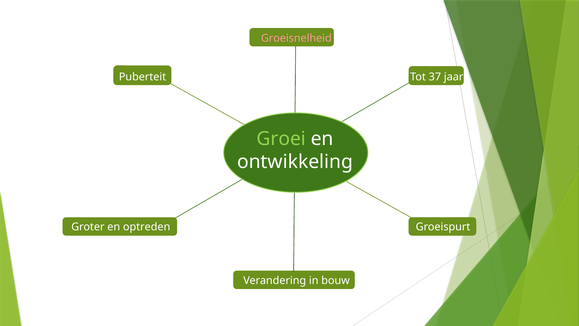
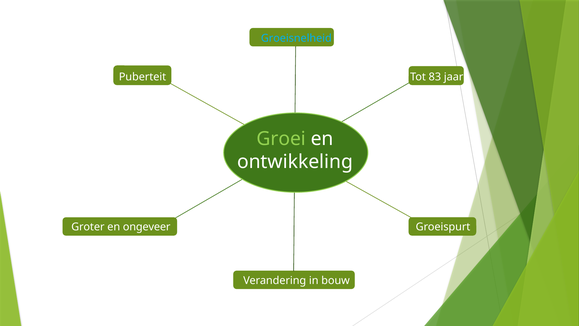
Groeisnelheid colour: pink -> light blue
37: 37 -> 83
optreden: optreden -> ongeveer
